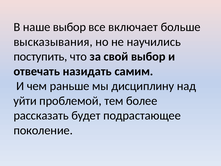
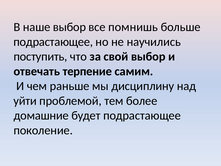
включает: включает -> помнишь
высказывания at (53, 42): высказывания -> подрастающее
назидать: назидать -> терпение
рассказать: рассказать -> домашние
